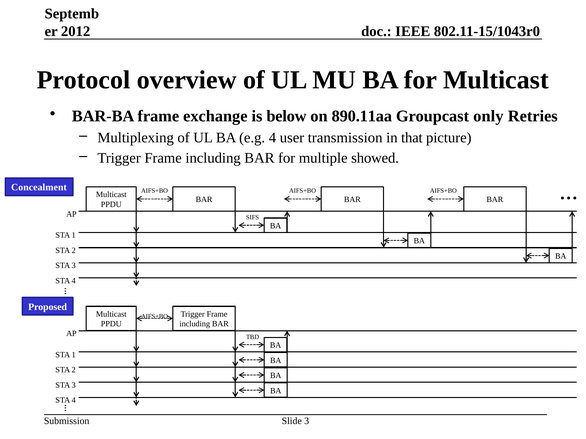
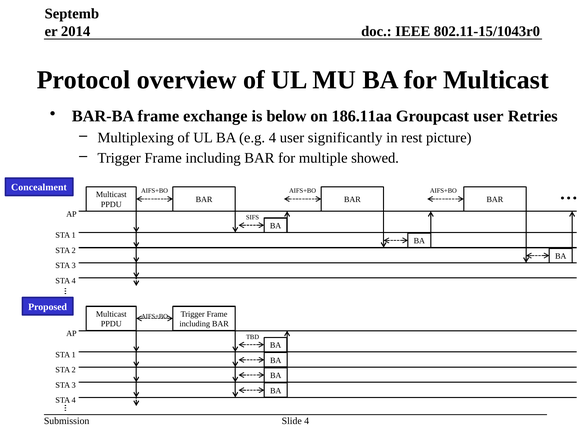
2012: 2012 -> 2014
890.11aa: 890.11aa -> 186.11aa
Groupcast only: only -> user
transmission: transmission -> significantly
that: that -> rest
Slide 3: 3 -> 4
